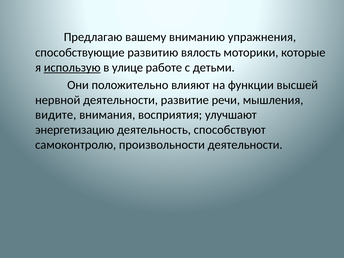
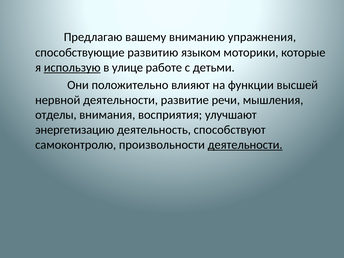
вялость: вялость -> языком
видите: видите -> отделы
деятельности at (245, 145) underline: none -> present
